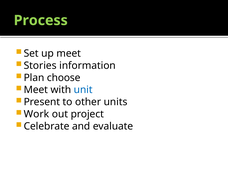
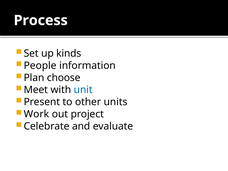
Process colour: light green -> white
up meet: meet -> kinds
Stories: Stories -> People
